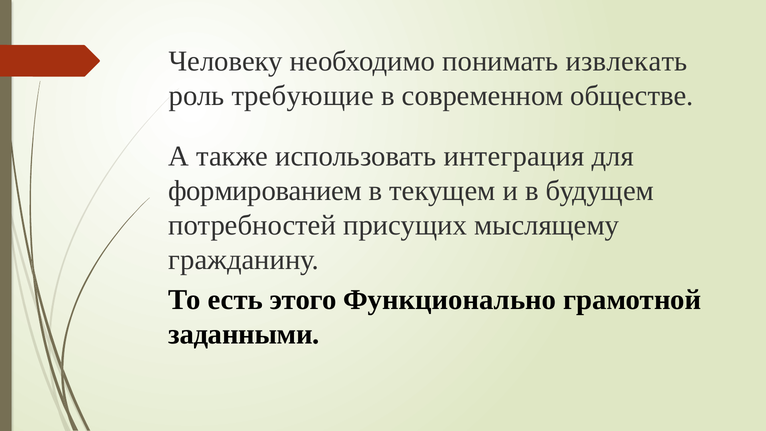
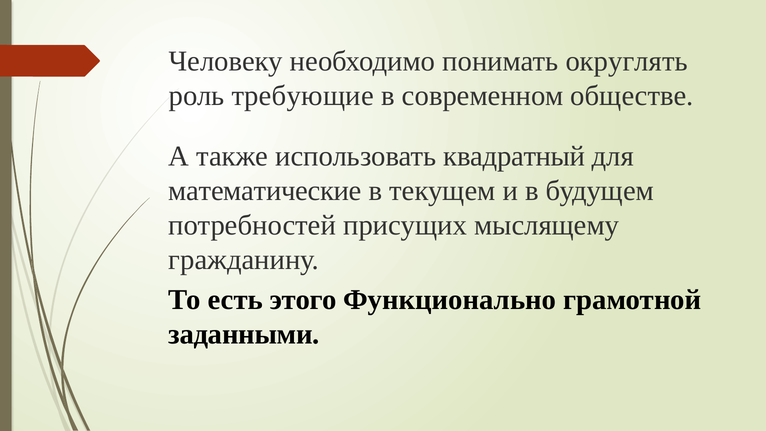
извлекать: извлекать -> округлять
интеграция: интеграция -> квадратный
формированием: формированием -> математические
